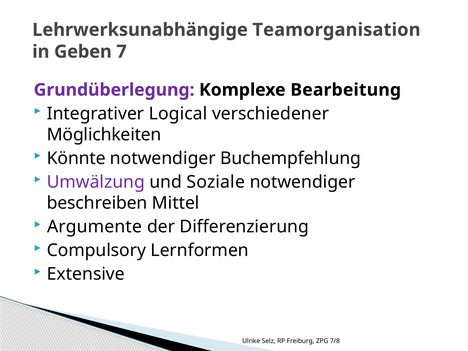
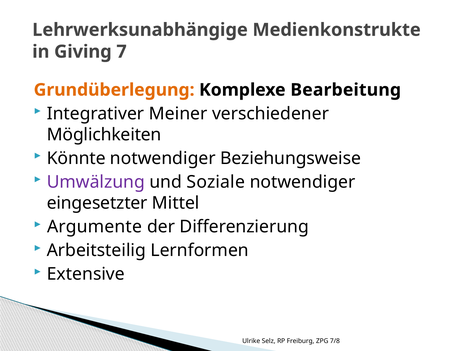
Teamorganisation: Teamorganisation -> Medienkonstrukte
Geben: Geben -> Giving
Grundüberlegung colour: purple -> orange
Logical: Logical -> Meiner
Buchempfehlung: Buchempfehlung -> Beziehungsweise
beschreiben: beschreiben -> eingesetzter
Compulsory: Compulsory -> Arbeitsteilig
